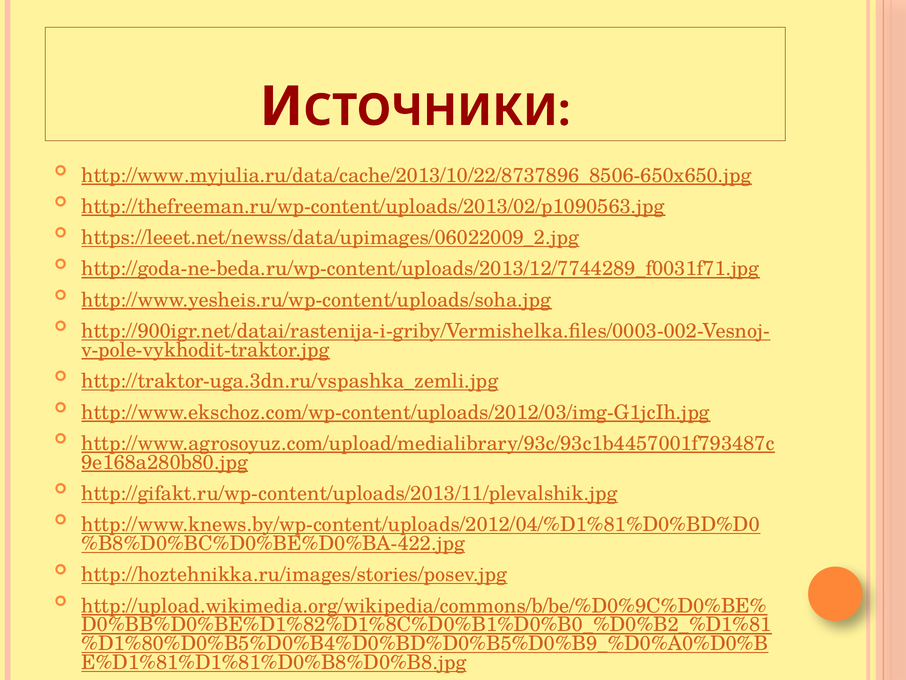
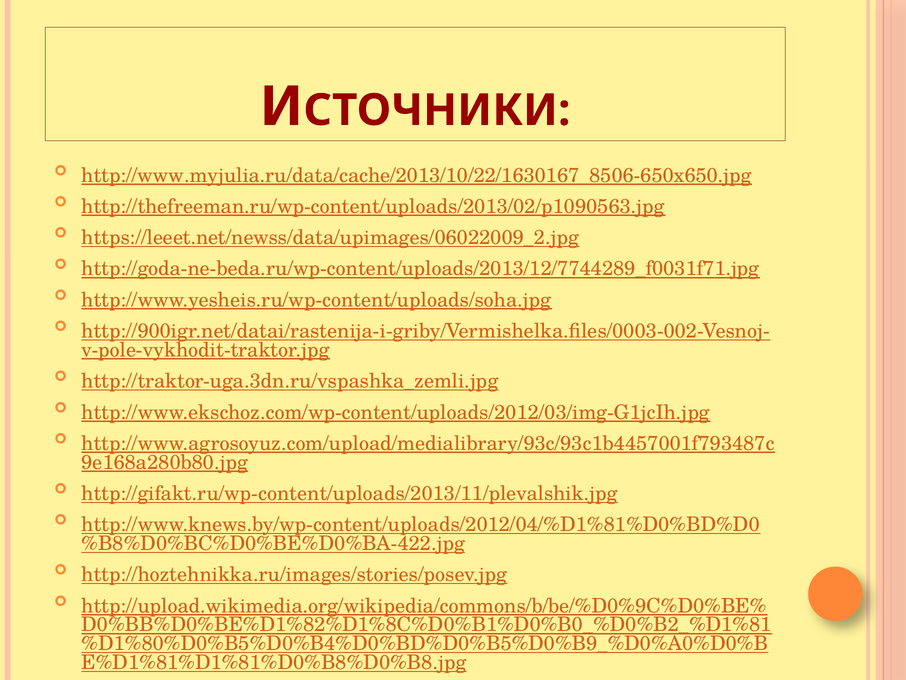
http://www.myjulia.ru/data/cache/2013/10/22/8737896_8506-650x650.jpg: http://www.myjulia.ru/data/cache/2013/10/22/8737896_8506-650x650.jpg -> http://www.myjulia.ru/data/cache/2013/10/22/1630167_8506-650x650.jpg
